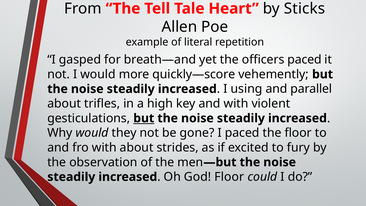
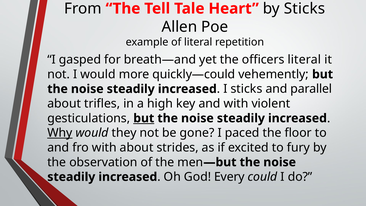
officers paced: paced -> literal
quickly—score: quickly—score -> quickly—could
I using: using -> sticks
Why underline: none -> present
God Floor: Floor -> Every
